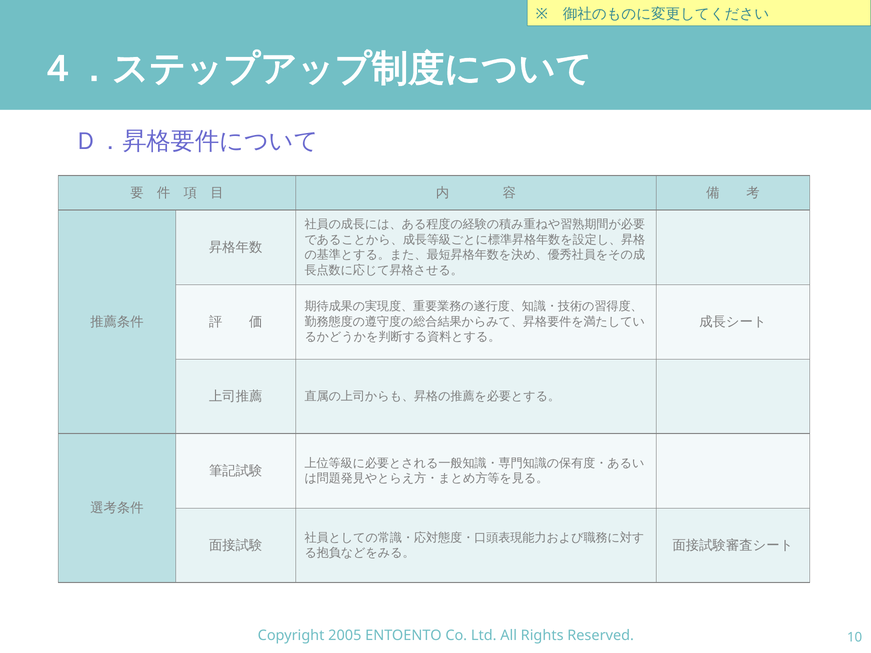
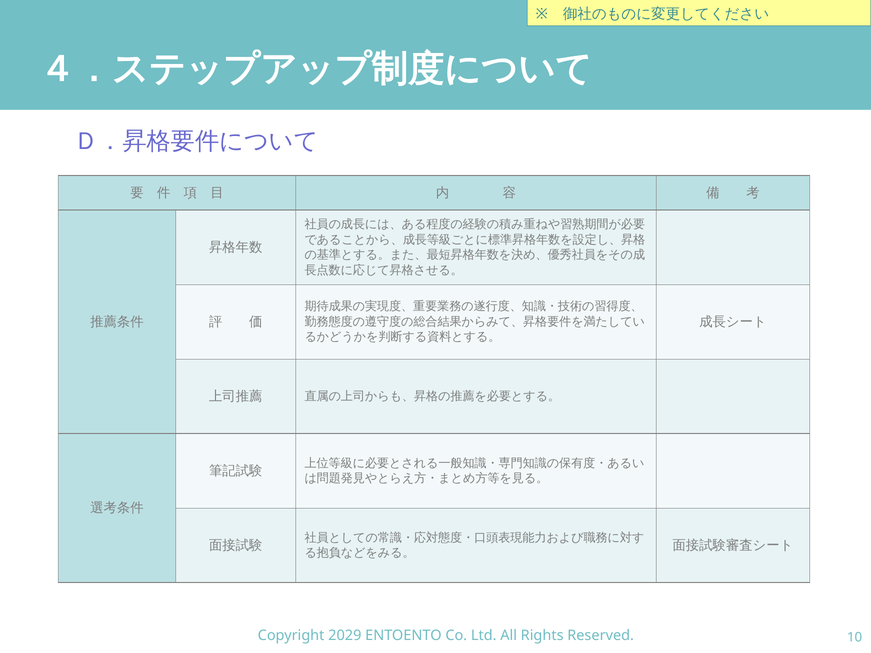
2005: 2005 -> 2029
